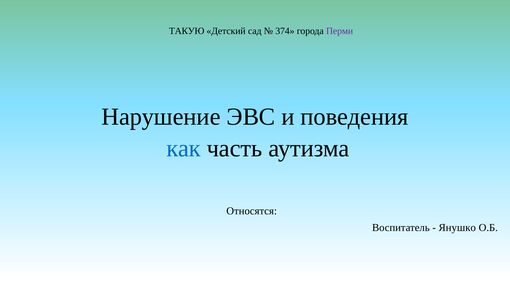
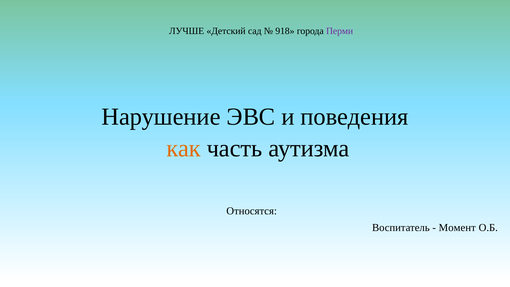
ТАКУЮ: ТАКУЮ -> ЛУЧШЕ
374: 374 -> 918
как colour: blue -> orange
Янушко: Янушко -> Момент
